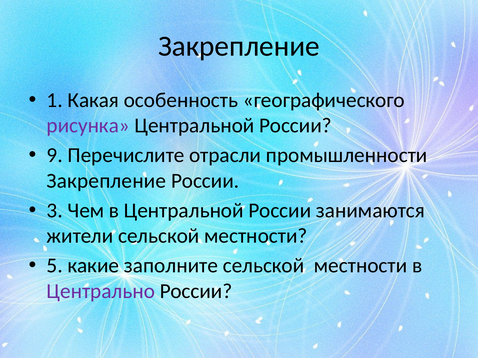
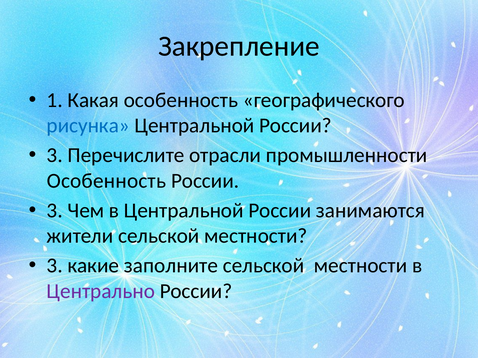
рисунка colour: purple -> blue
9 at (55, 156): 9 -> 3
Закрепление at (106, 181): Закрепление -> Особенность
5 at (55, 266): 5 -> 3
